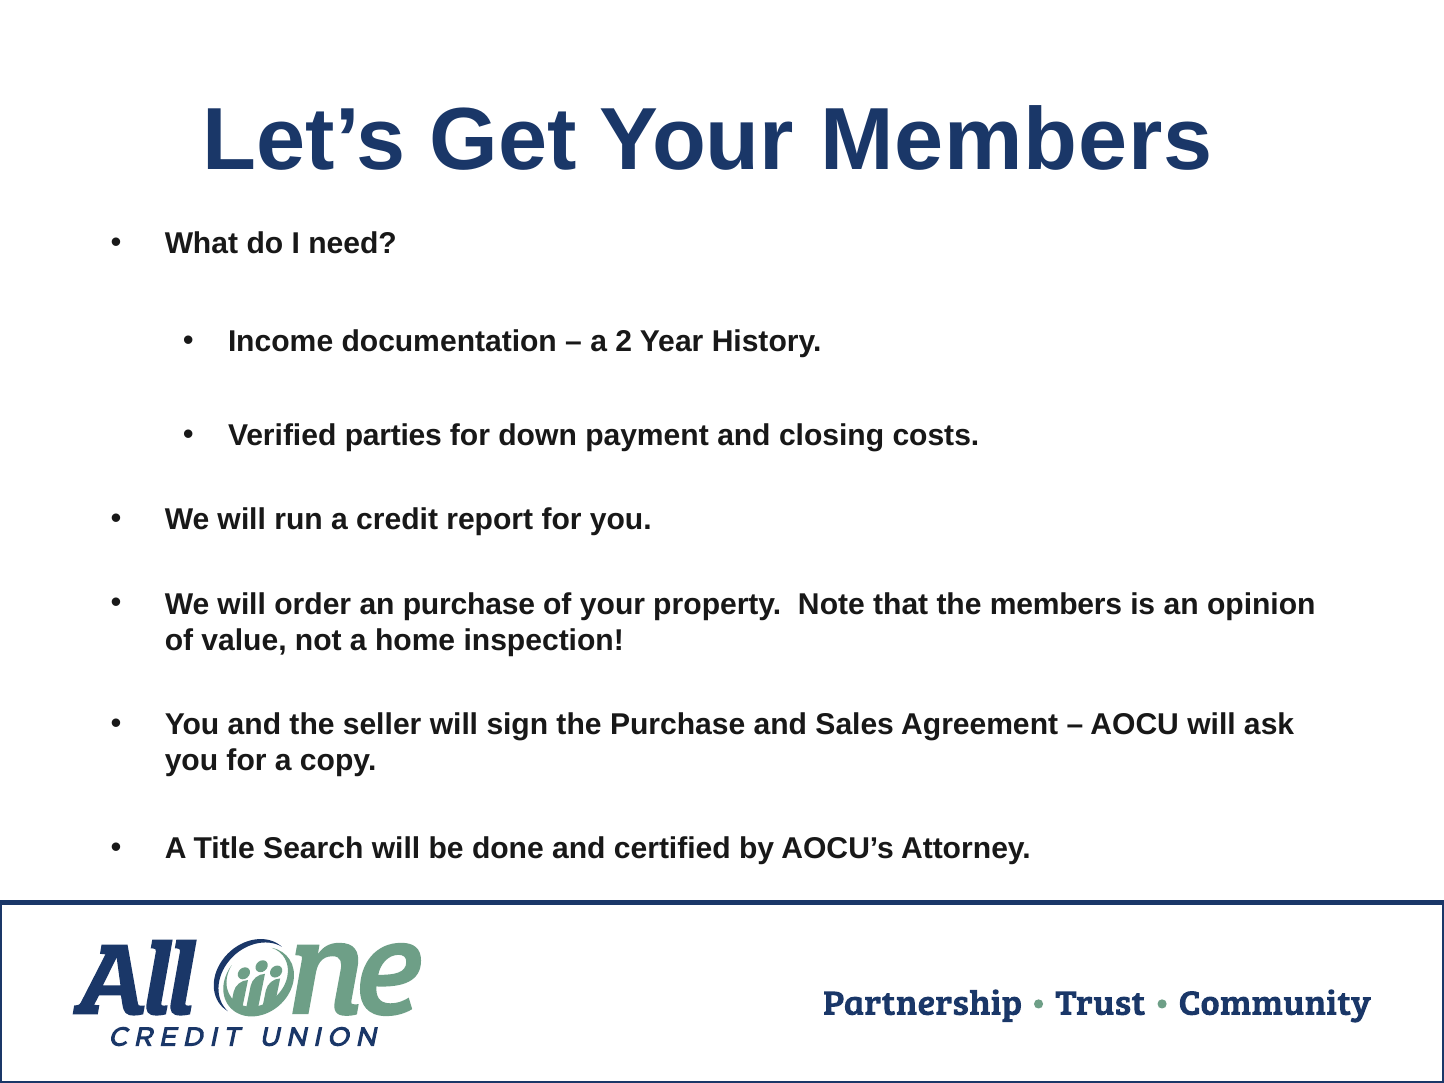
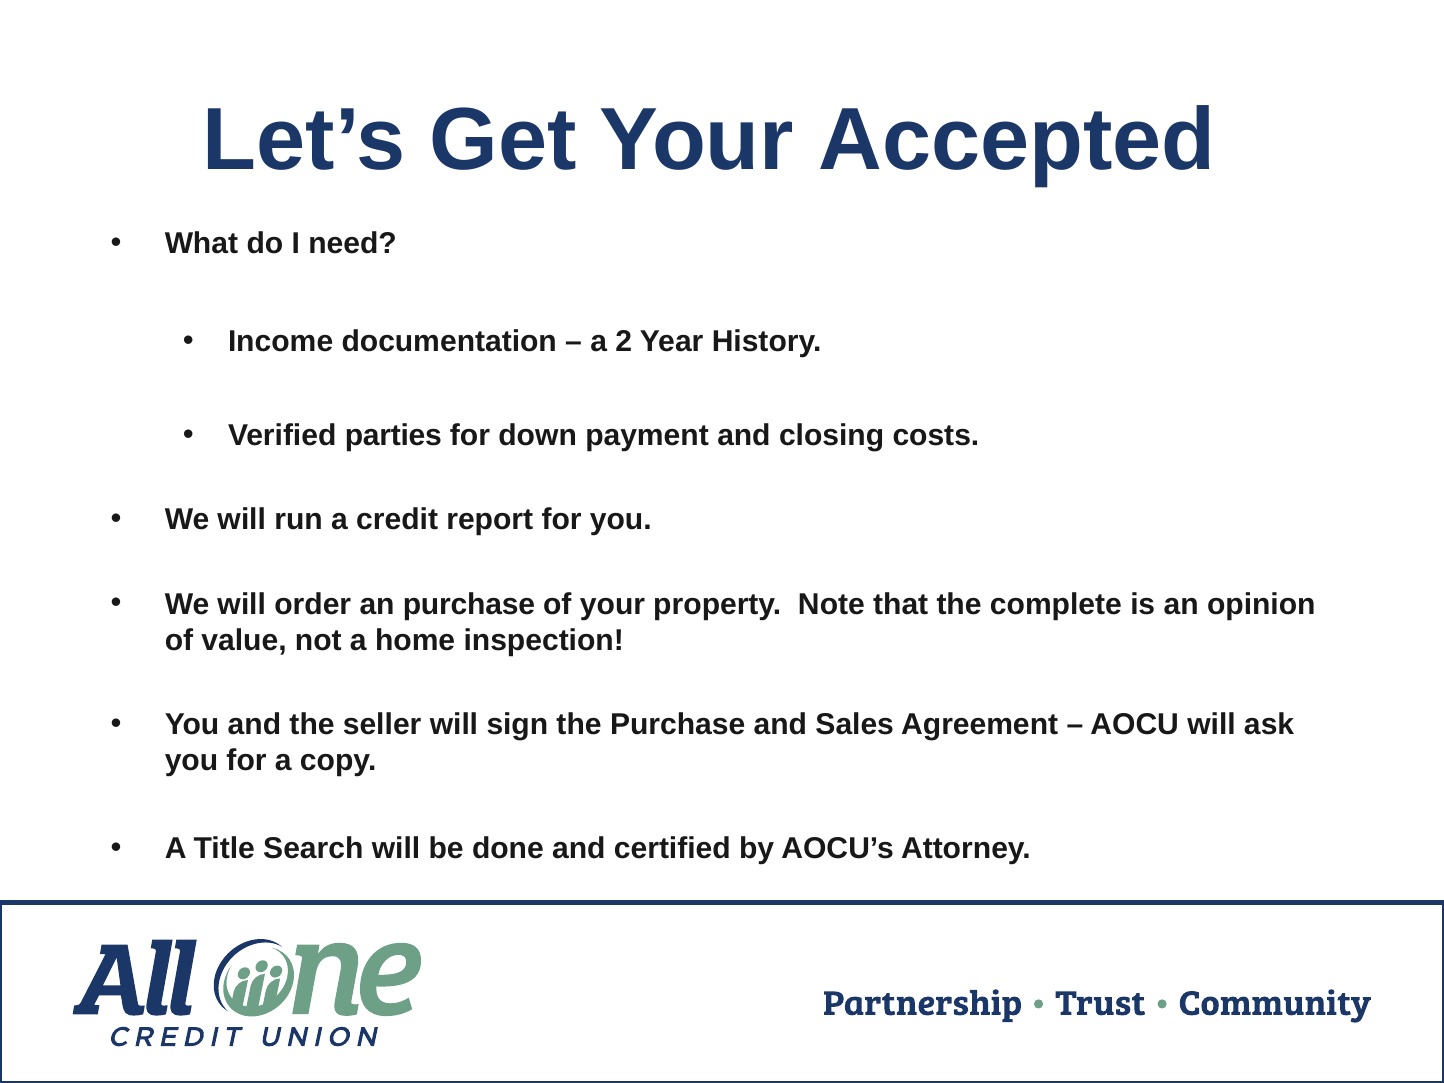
Your Members: Members -> Accepted
the members: members -> complete
